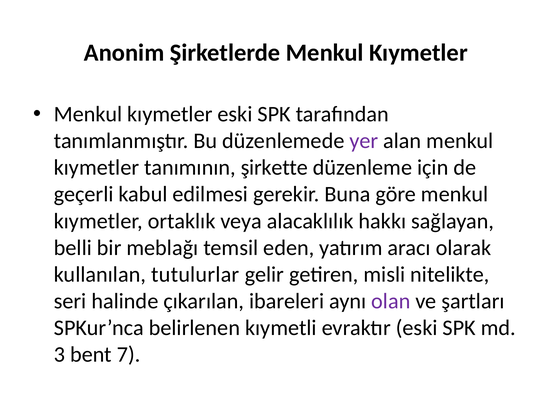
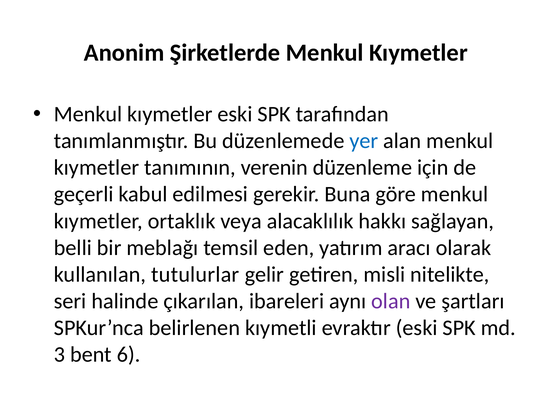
yer colour: purple -> blue
şirkette: şirkette -> verenin
7: 7 -> 6
